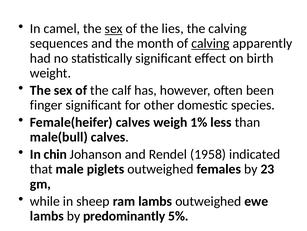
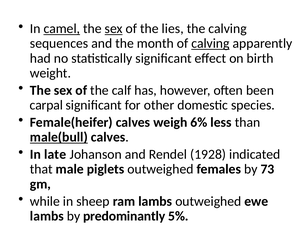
camel underline: none -> present
finger: finger -> carpal
1%: 1% -> 6%
male(bull underline: none -> present
chin: chin -> late
1958: 1958 -> 1928
23: 23 -> 73
